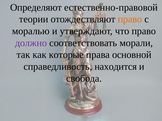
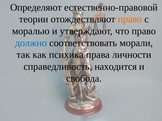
должно colour: purple -> blue
которые: которые -> психика
основной: основной -> личности
